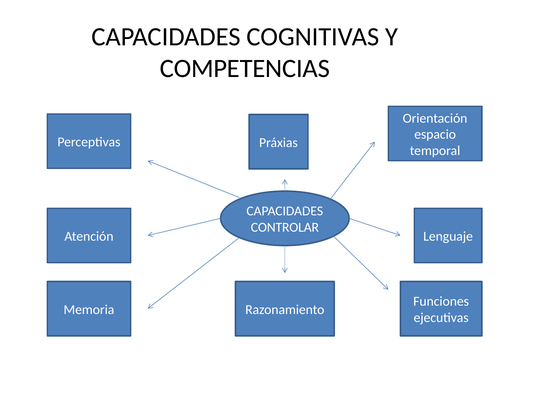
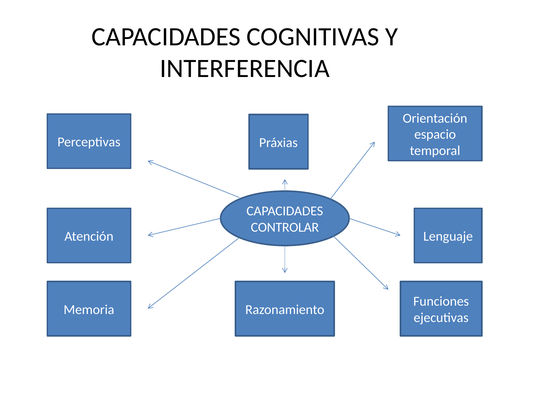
COMPETENCIAS: COMPETENCIAS -> INTERFERENCIA
